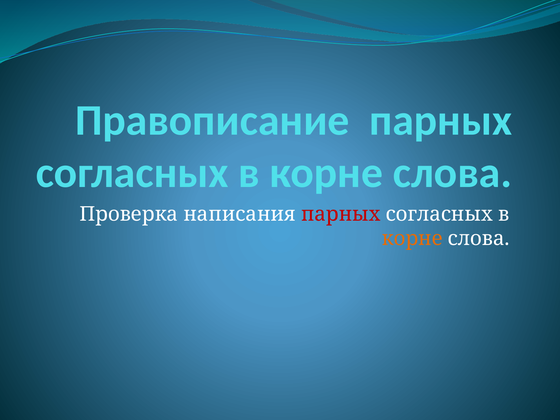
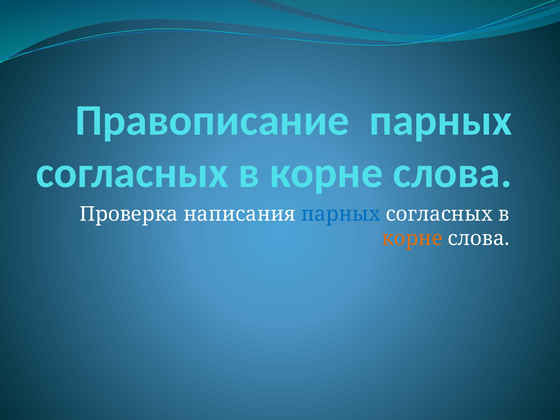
парных at (341, 214) colour: red -> blue
